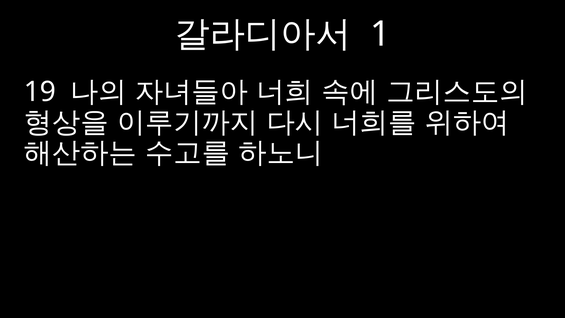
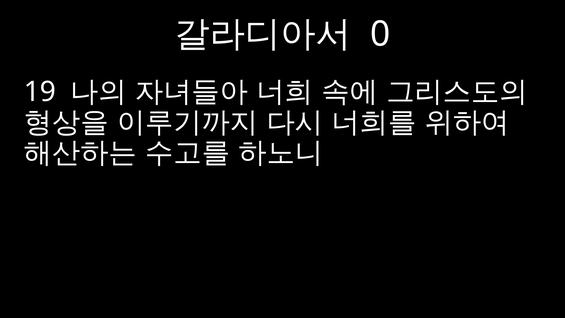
1: 1 -> 0
